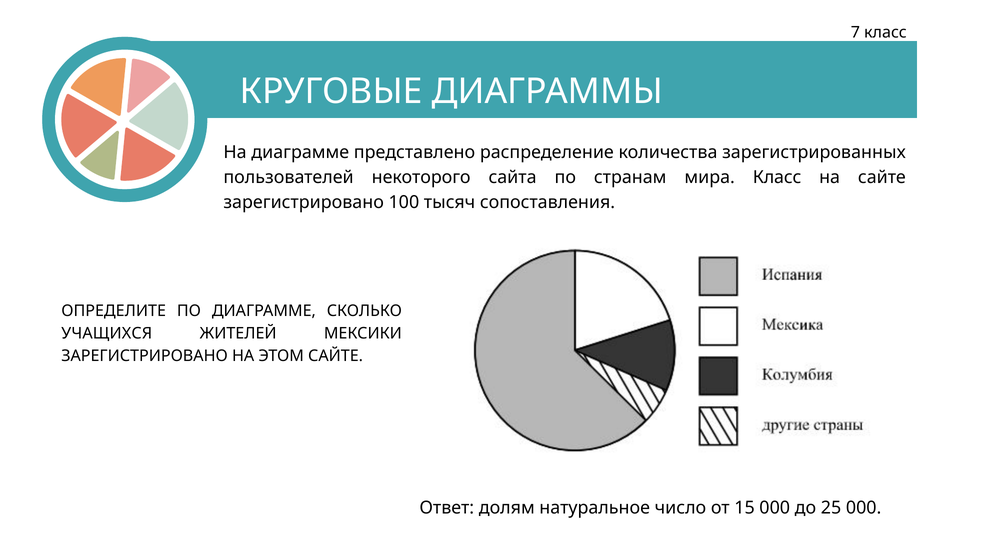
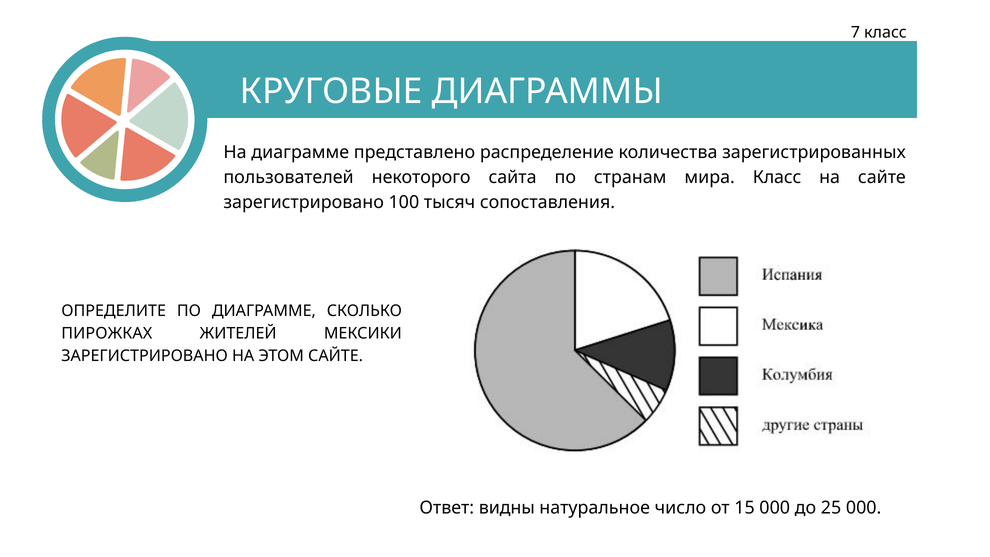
УЧАЩИХСЯ: УЧАЩИХСЯ -> ПИРОЖКАХ
долям: долям -> видны
